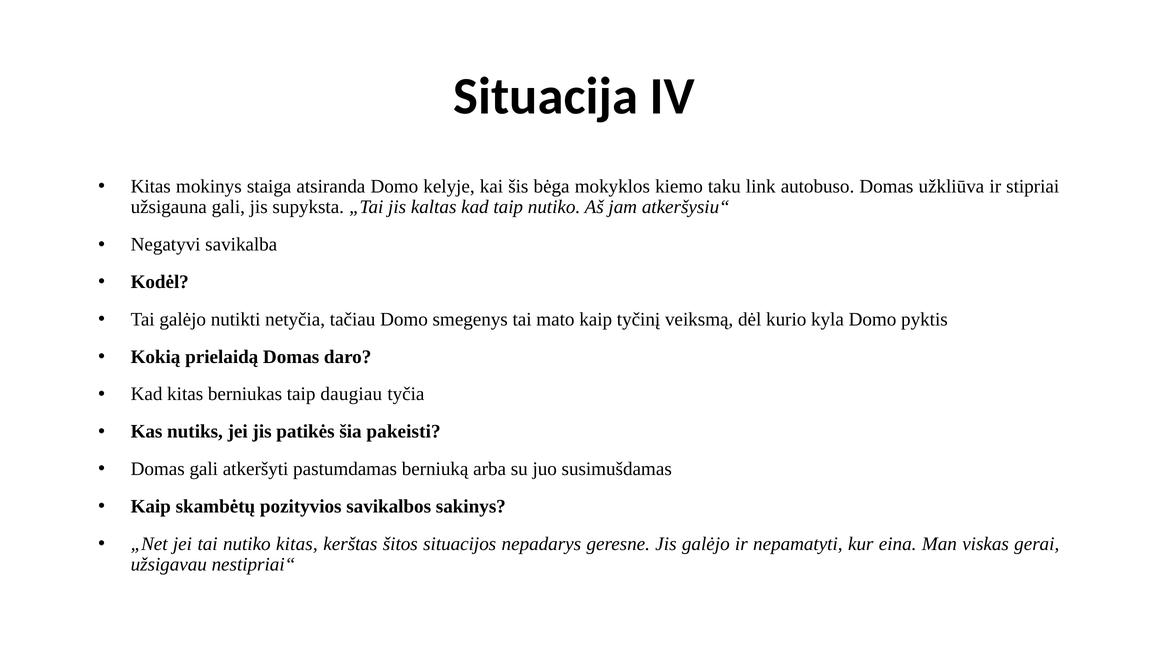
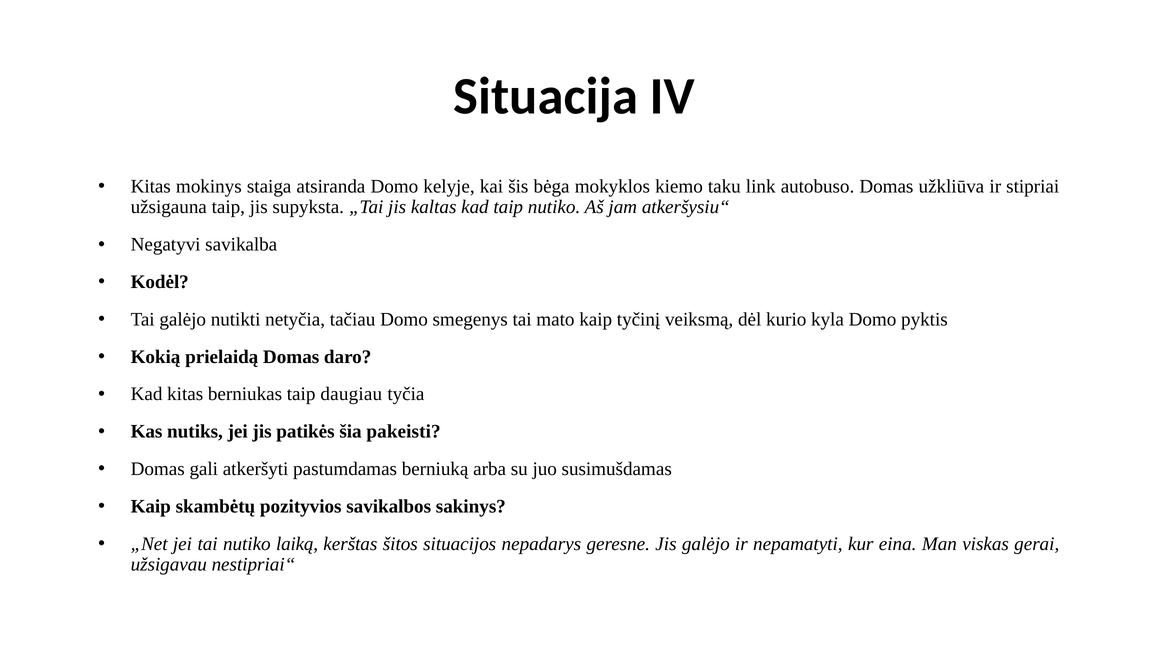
užsigauna gali: gali -> taip
nutiko kitas: kitas -> laiką
